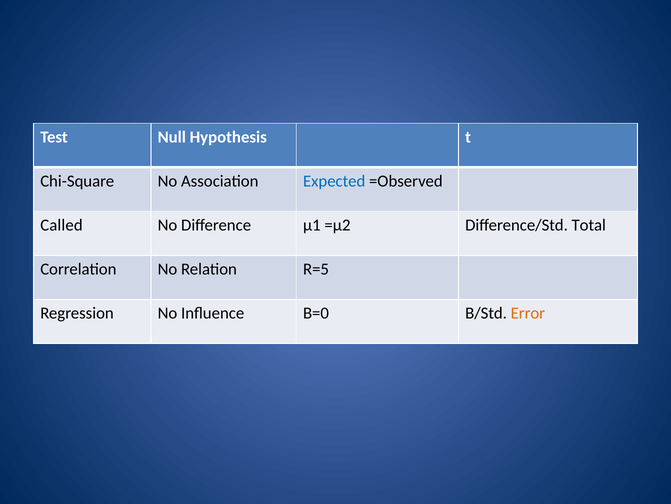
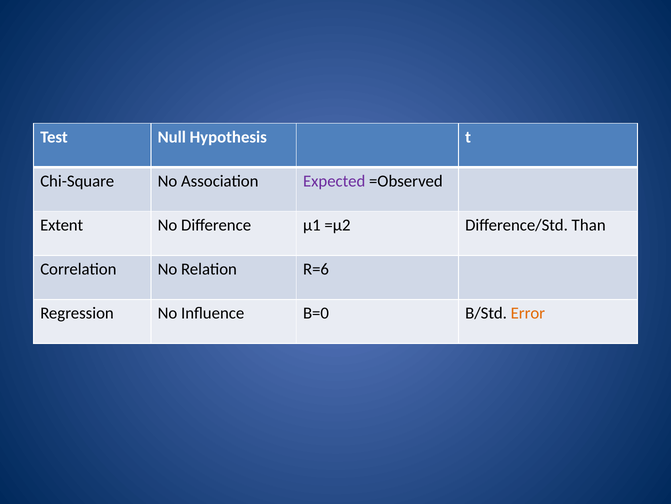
Expected colour: blue -> purple
Called: Called -> Extent
Total: Total -> Than
R=5: R=5 -> R=6
